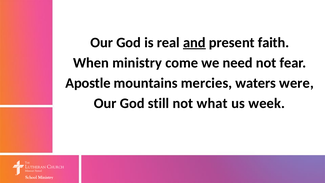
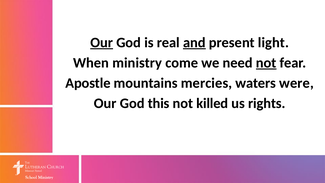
Our at (102, 42) underline: none -> present
faith: faith -> light
not at (266, 63) underline: none -> present
still: still -> this
what: what -> killed
week: week -> rights
